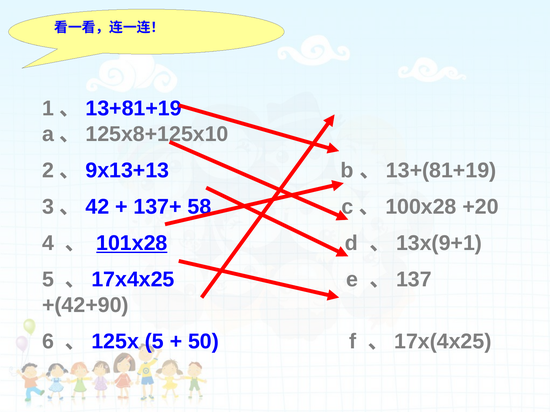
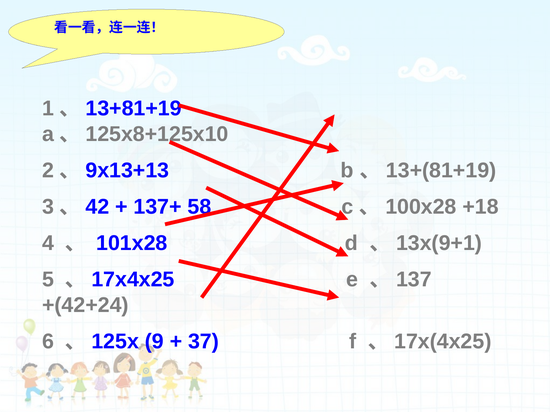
+20: +20 -> +18
101x28 underline: present -> none
+(42+90: +(42+90 -> +(42+24
5 at (154, 342): 5 -> 9
50: 50 -> 37
